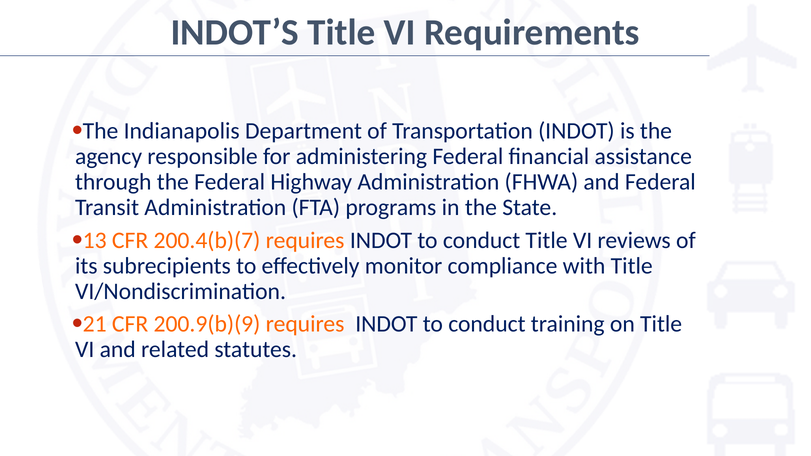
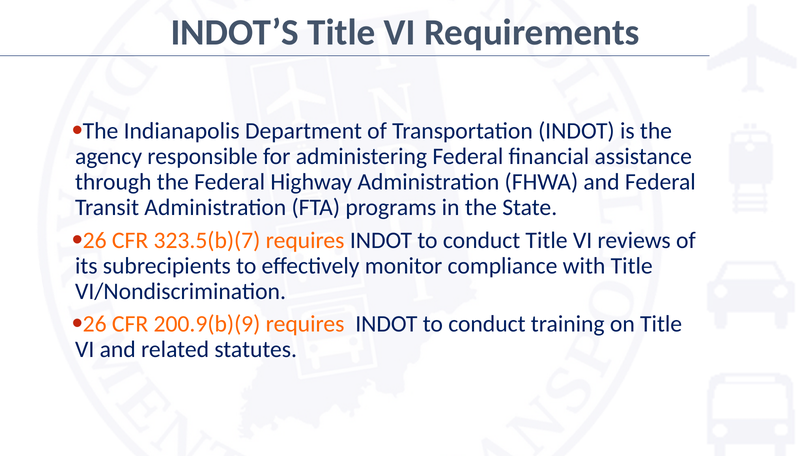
13 at (95, 240): 13 -> 26
200.4(b)(7: 200.4(b)(7 -> 323.5(b)(7
21 at (95, 324): 21 -> 26
